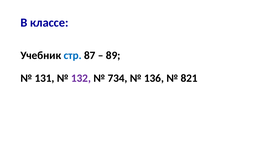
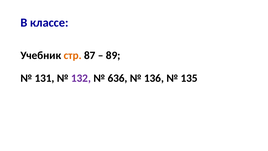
стр colour: blue -> orange
734: 734 -> 636
821: 821 -> 135
